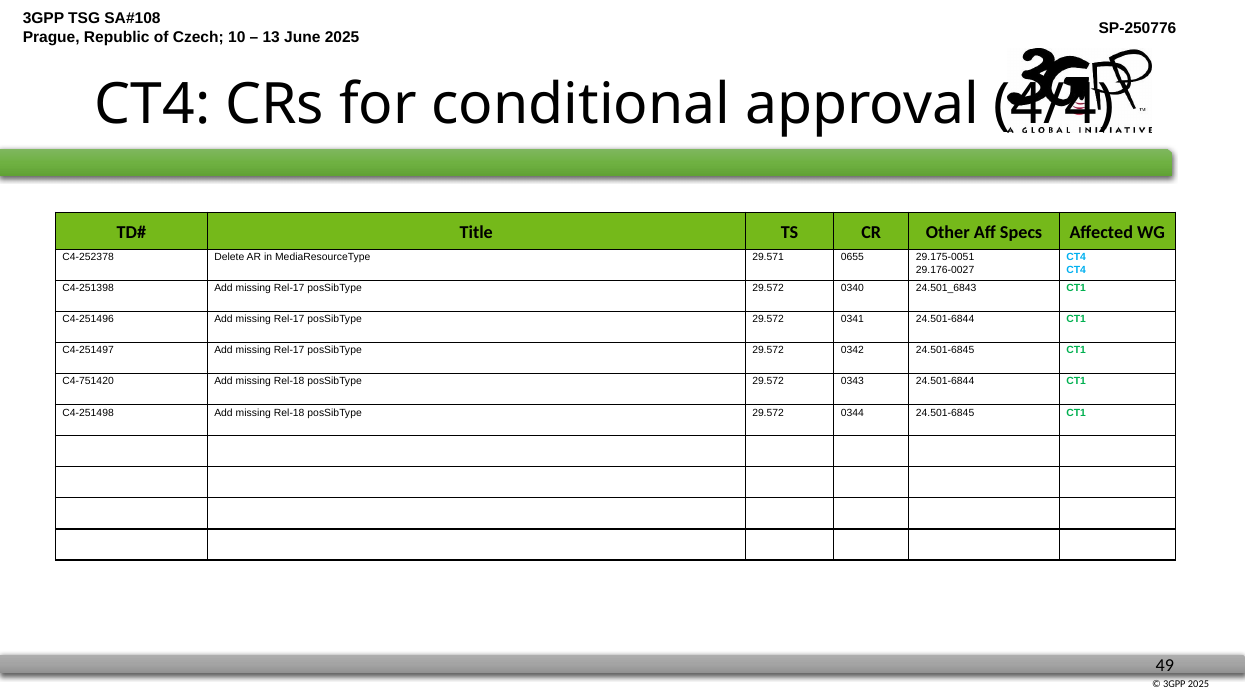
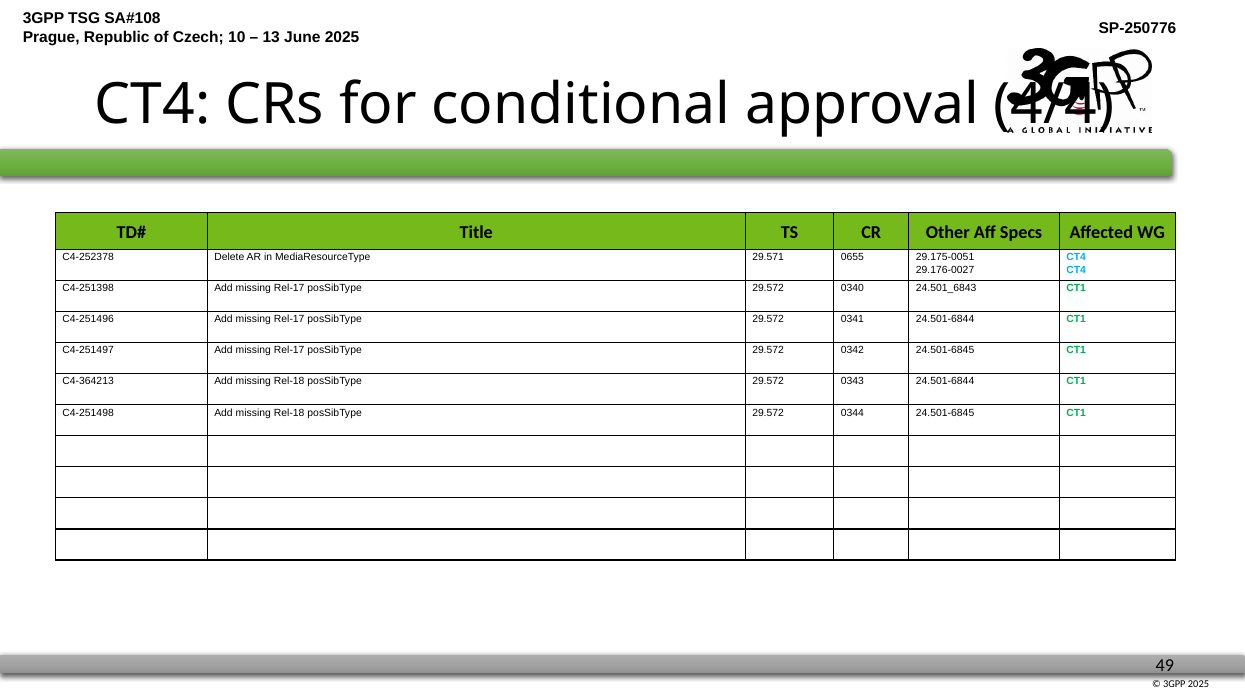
C4-751420: C4-751420 -> C4-364213
